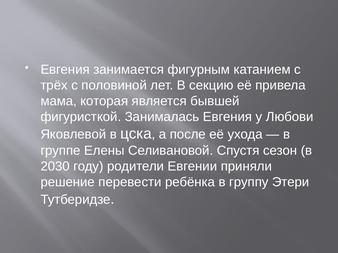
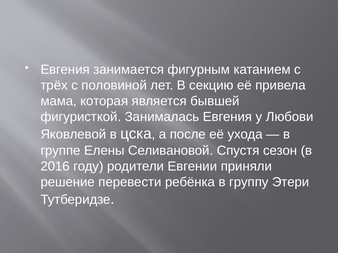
2030: 2030 -> 2016
